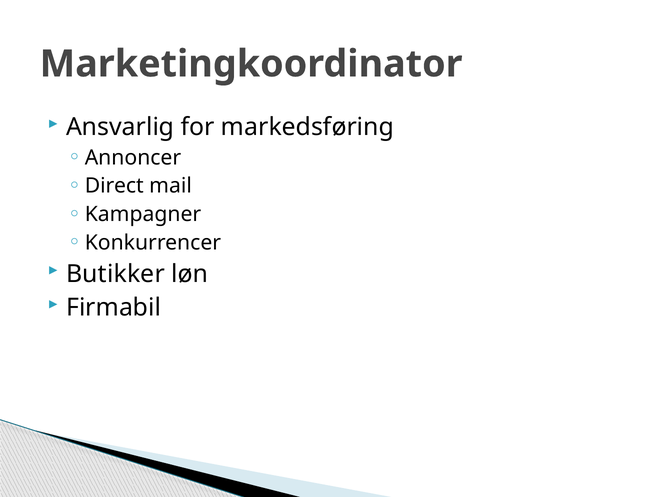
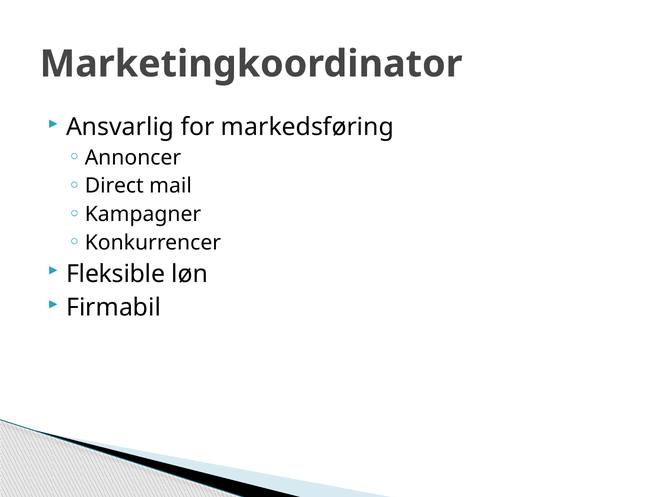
Butikker: Butikker -> Fleksible
